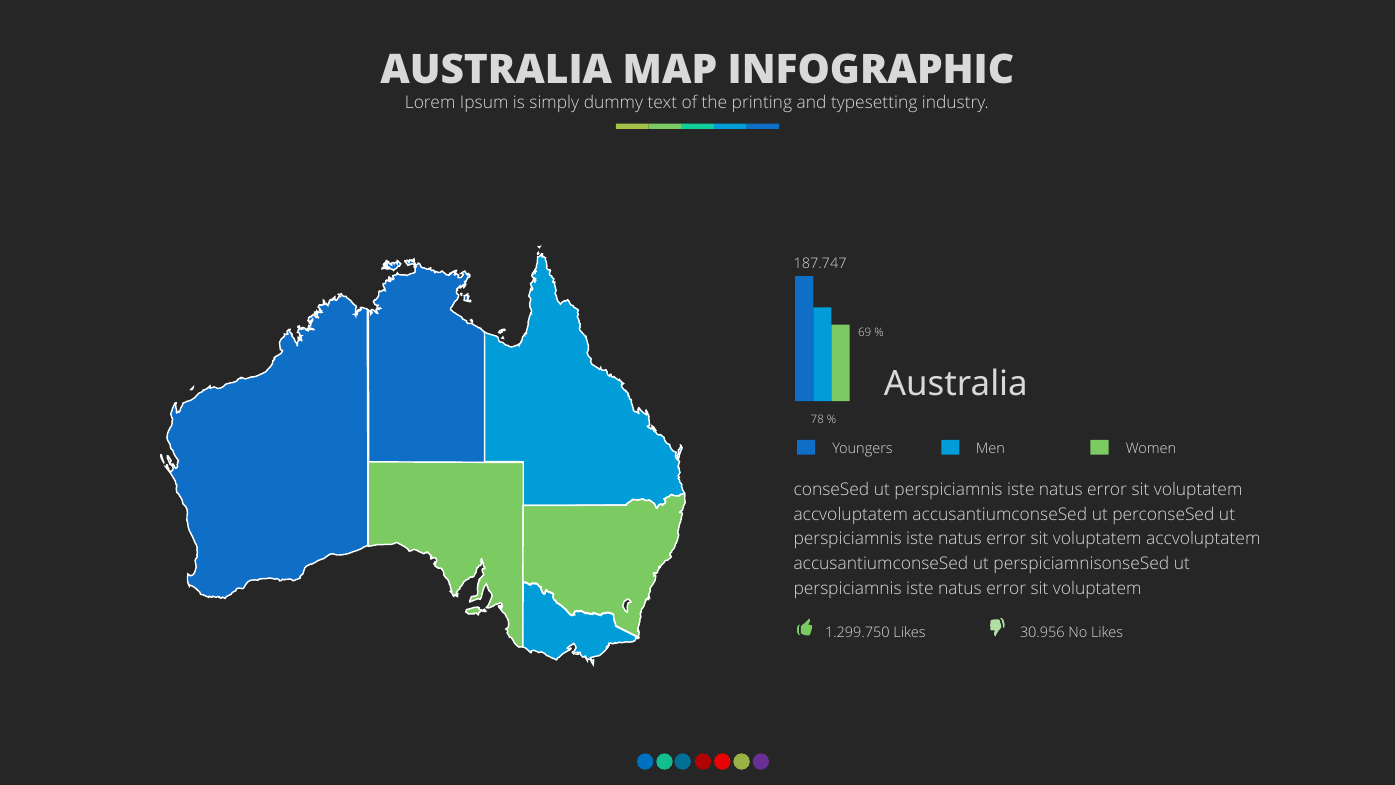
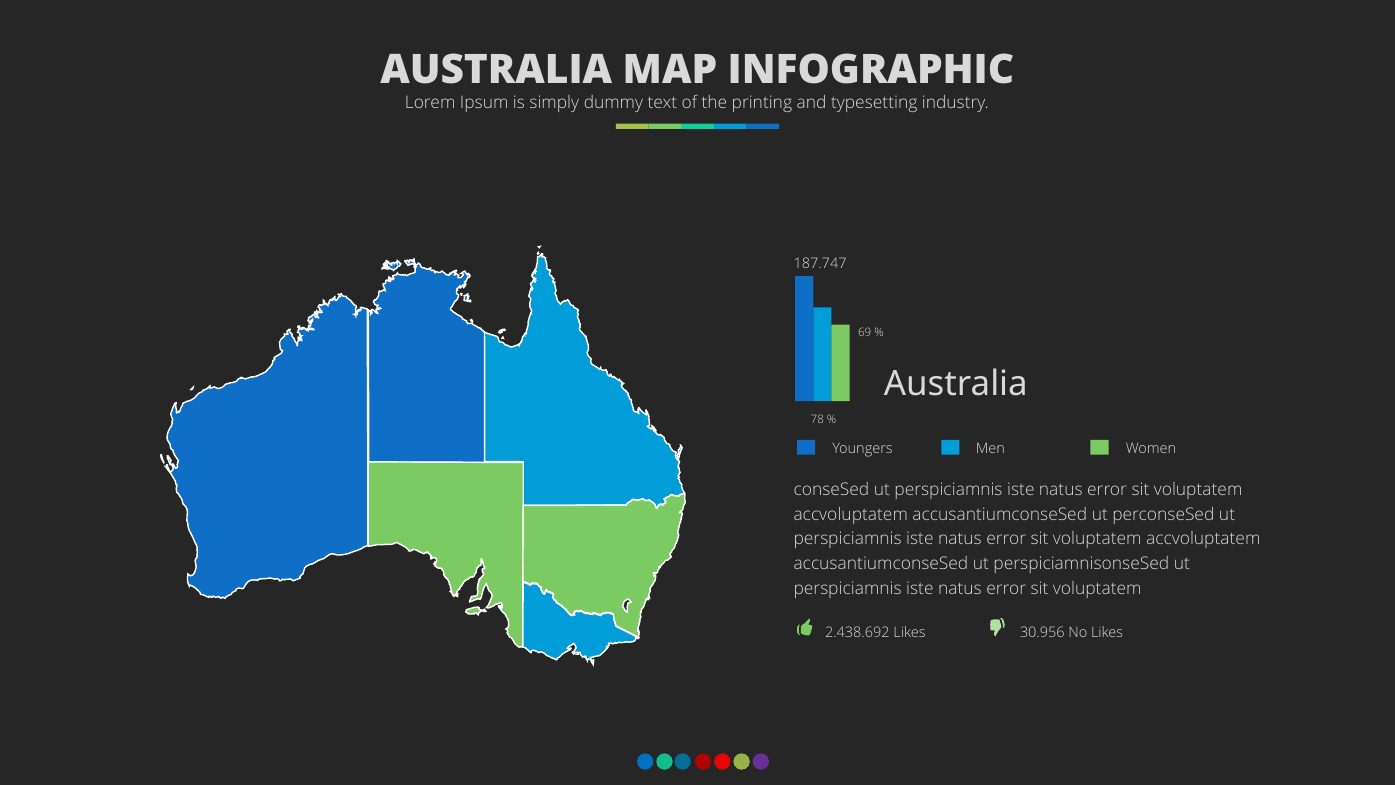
1.299.750: 1.299.750 -> 2.438.692
